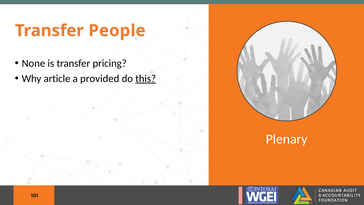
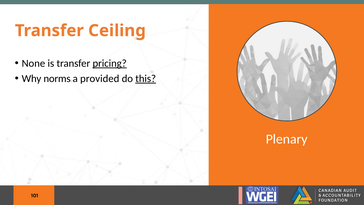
People: People -> Ceiling
pricing underline: none -> present
article: article -> norms
